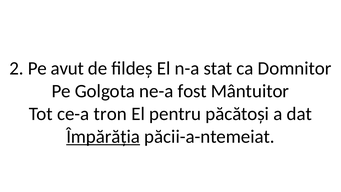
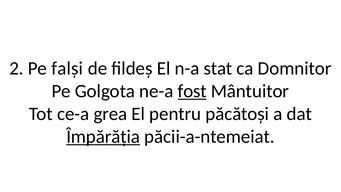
avut: avut -> falși
fost underline: none -> present
tron: tron -> grea
